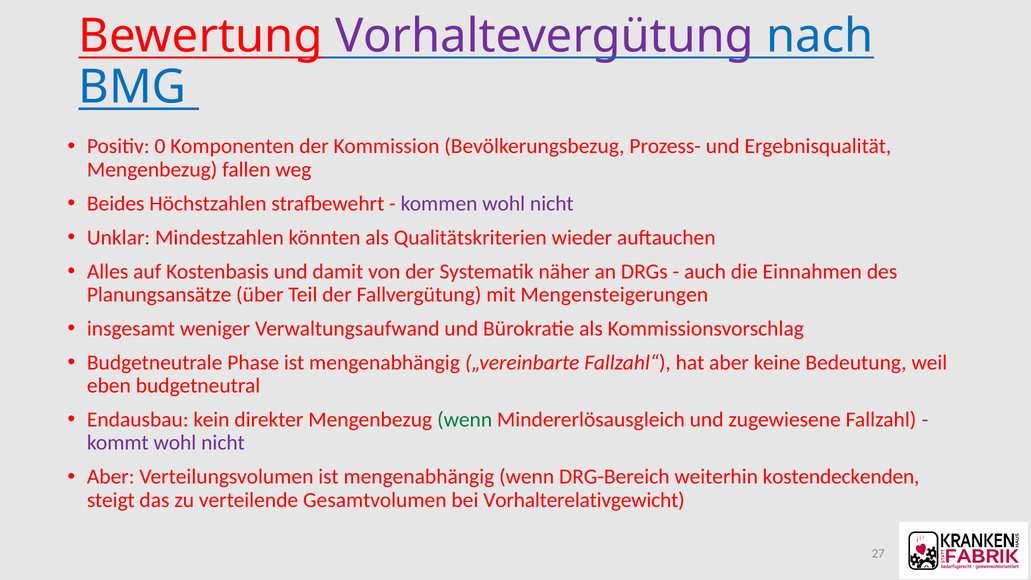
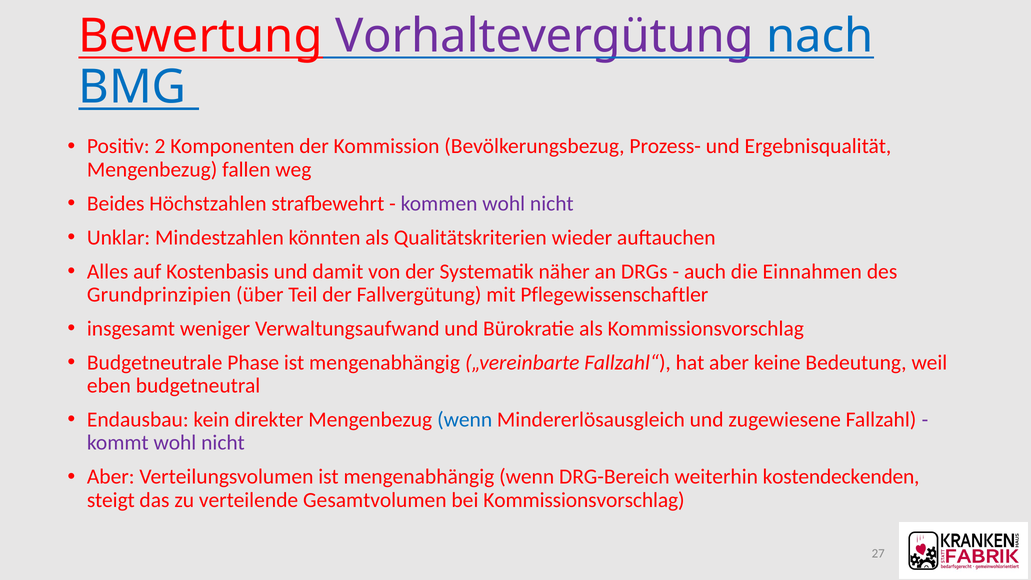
0: 0 -> 2
Planungsansätze: Planungsansätze -> Grundprinzipien
Mengensteigerungen: Mengensteigerungen -> Pflegewissenschaftler
wenn at (465, 420) colour: green -> blue
bei Vorhalterelativgewicht: Vorhalterelativgewicht -> Kommissionsvorschlag
